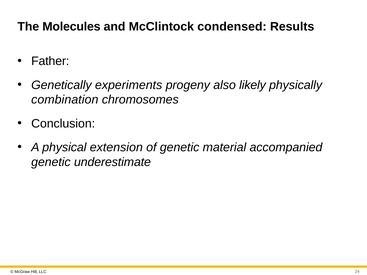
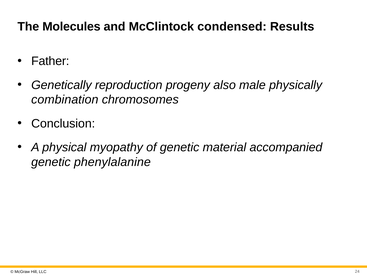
experiments: experiments -> reproduction
likely: likely -> male
extension: extension -> myopathy
underestimate: underestimate -> phenylalanine
